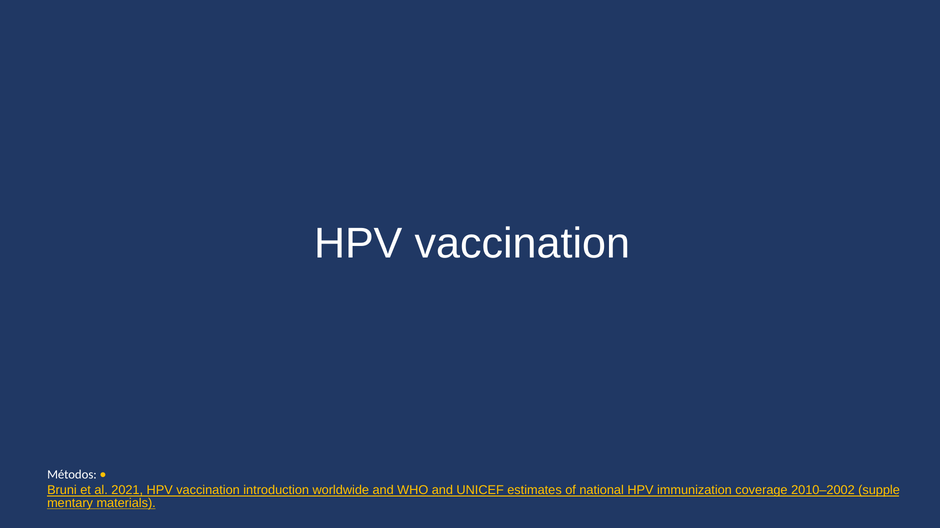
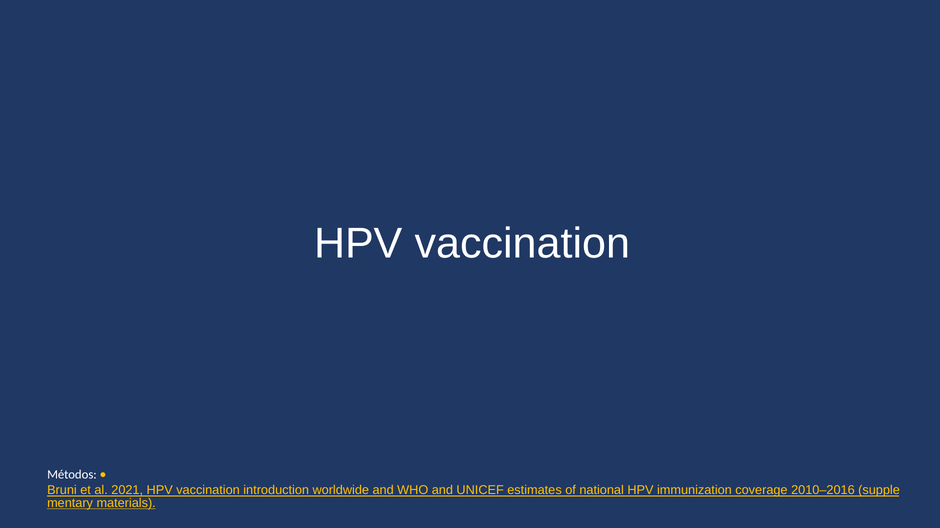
2010–2002: 2010–2002 -> 2010–2016
